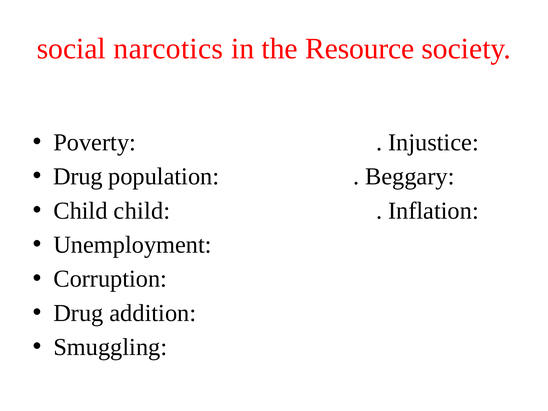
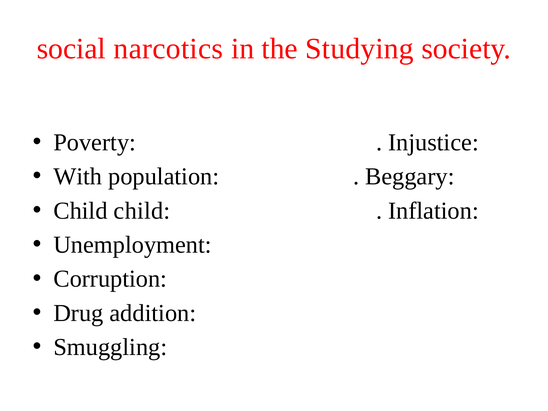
Resource: Resource -> Studying
Drug at (78, 177): Drug -> With
